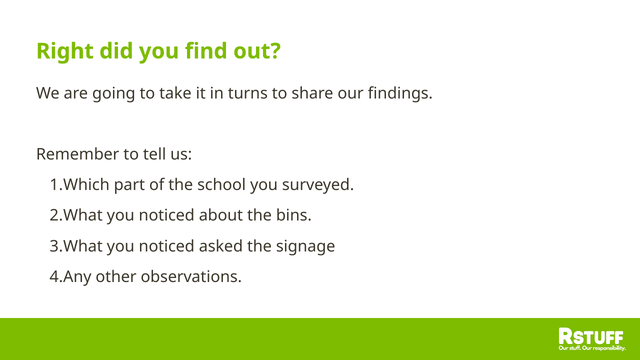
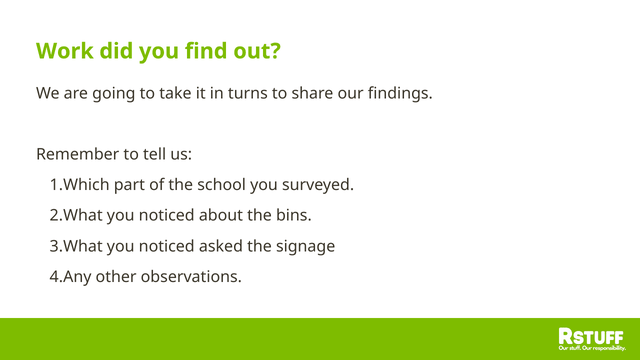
Right: Right -> Work
